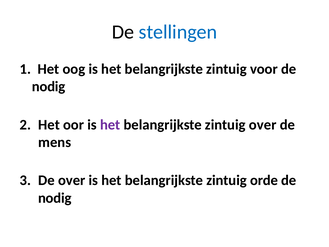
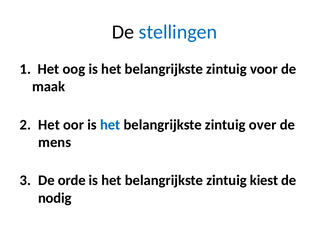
nodig at (49, 87): nodig -> maak
het at (110, 125) colour: purple -> blue
De over: over -> orde
orde: orde -> kiest
